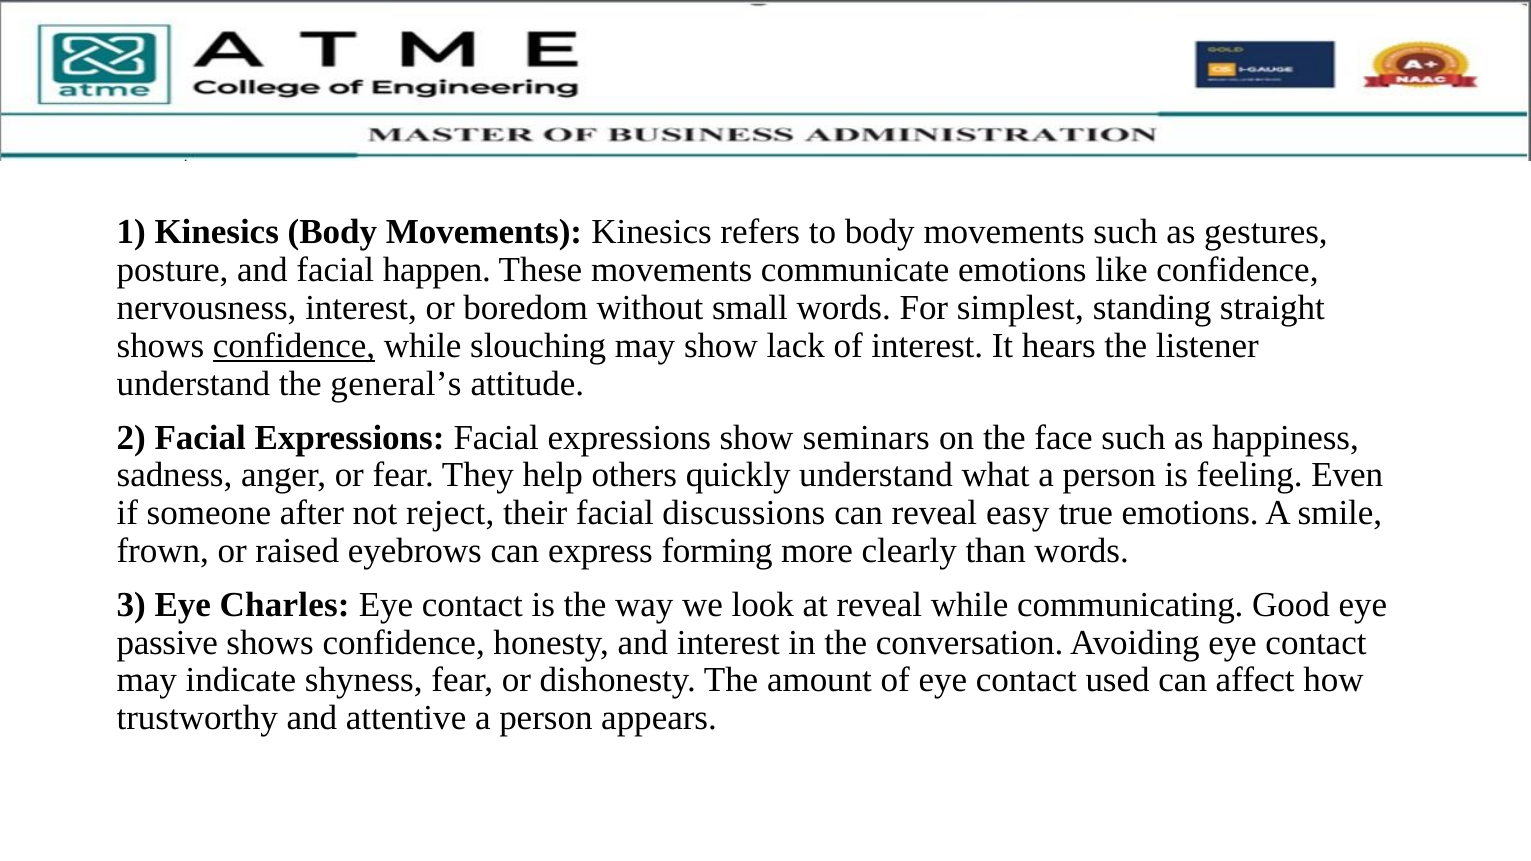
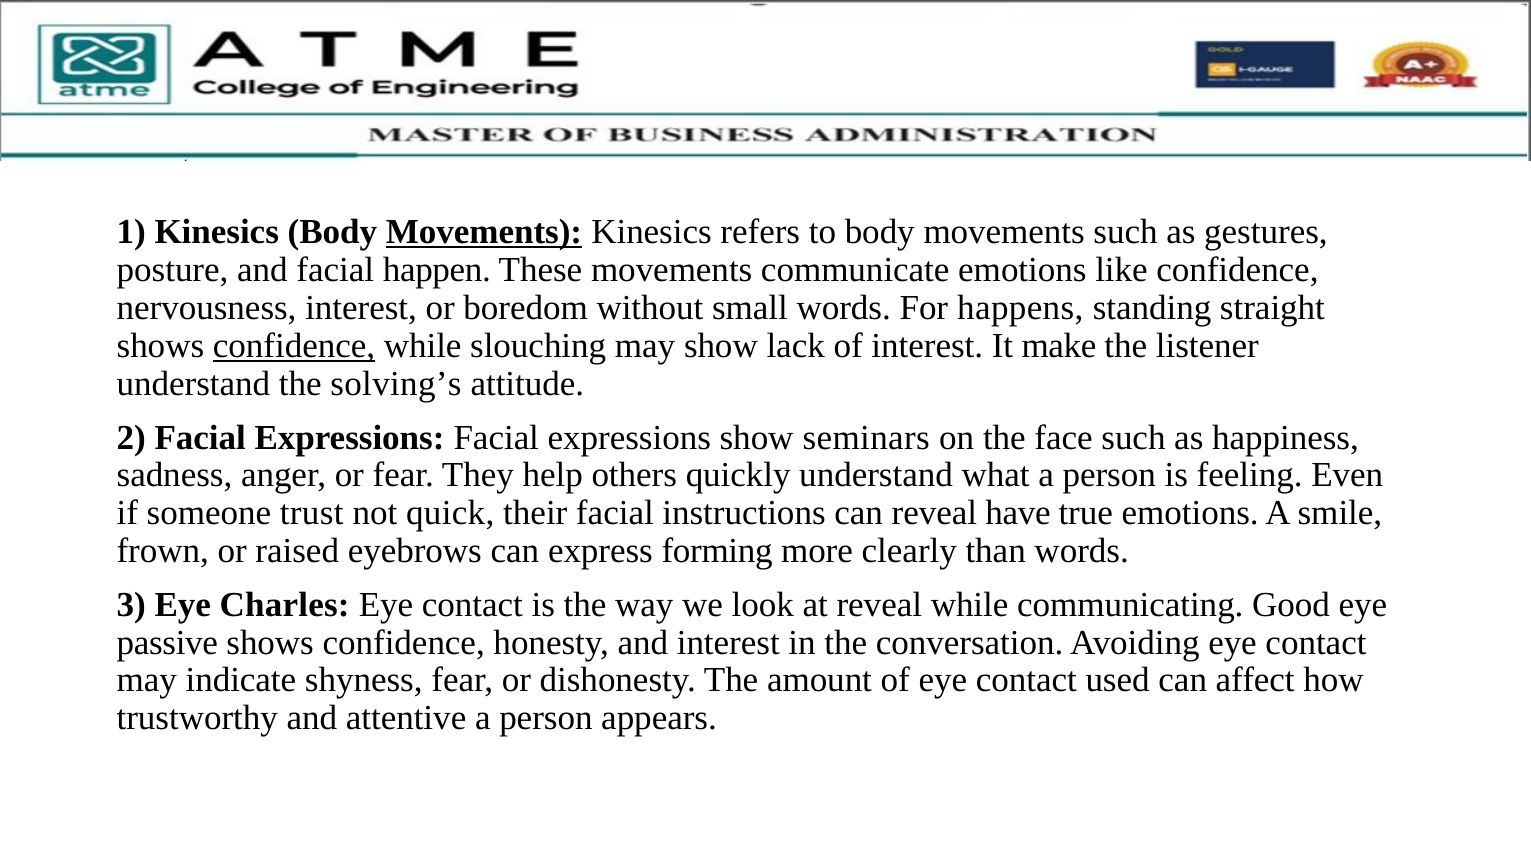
Movements at (484, 232) underline: none -> present
simplest: simplest -> happens
hears: hears -> make
general’s: general’s -> solving’s
after: after -> trust
reject: reject -> quick
discussions: discussions -> instructions
easy: easy -> have
